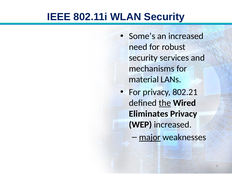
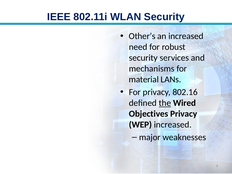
Some’s: Some’s -> Other’s
802.21: 802.21 -> 802.16
Eliminates: Eliminates -> Objectives
major underline: present -> none
